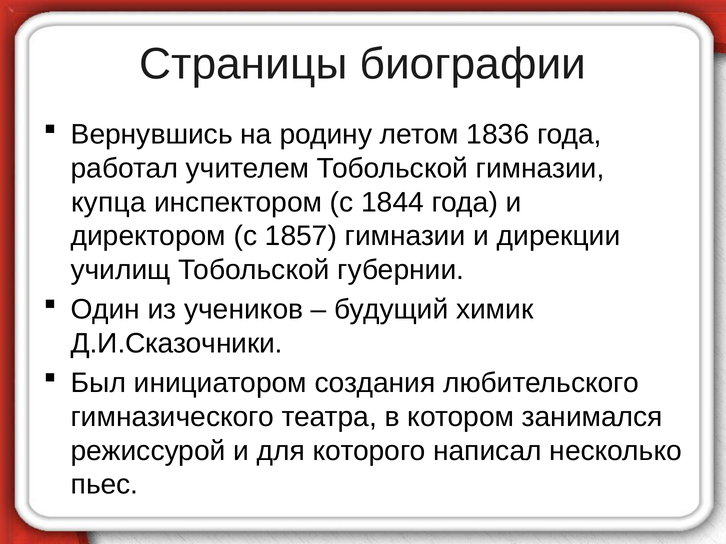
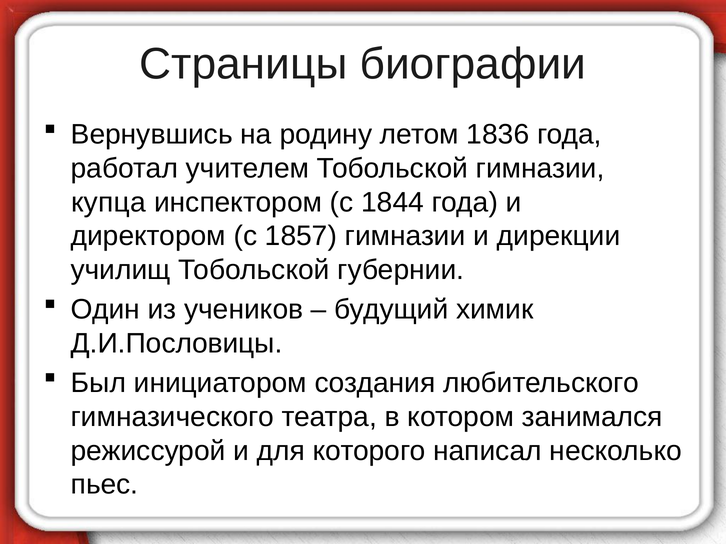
Д.И.Сказочники: Д.И.Сказочники -> Д.И.Пословицы
